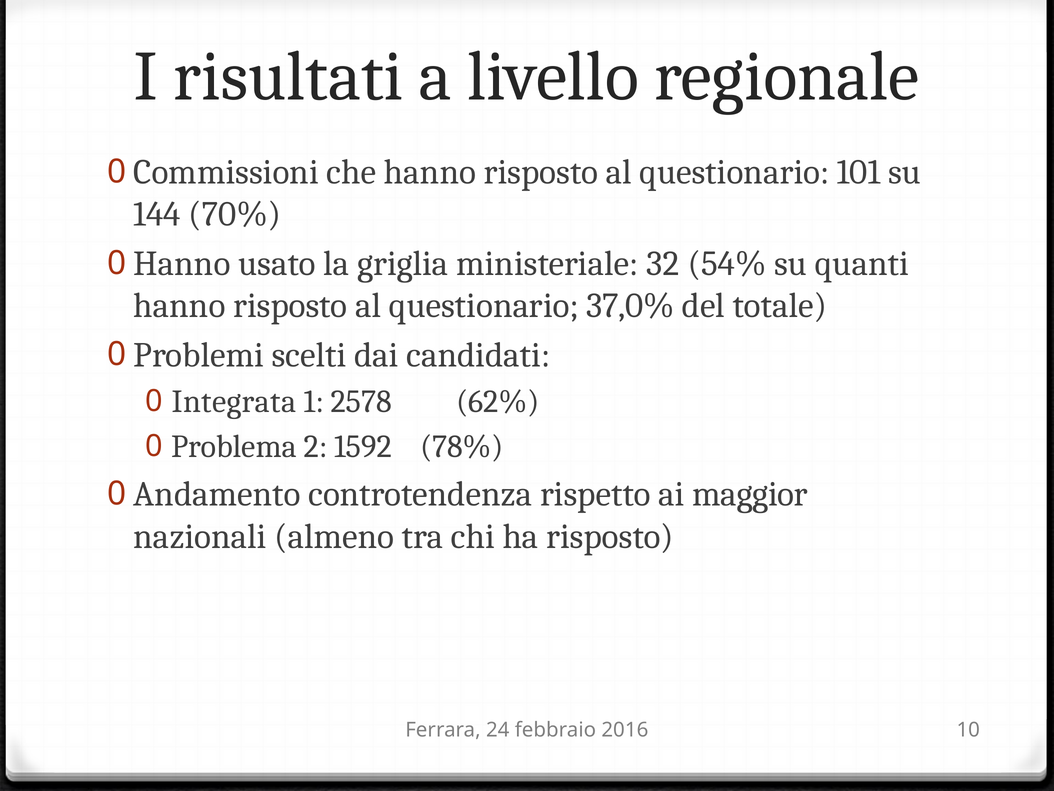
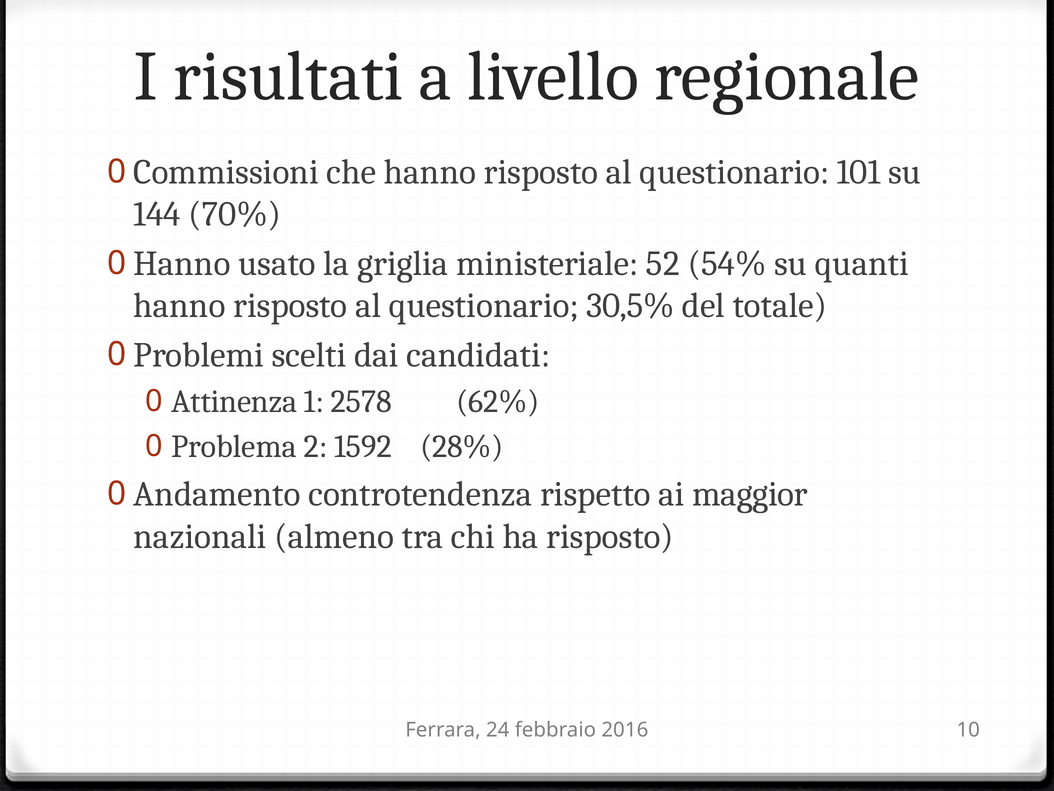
32: 32 -> 52
37,0%: 37,0% -> 30,5%
Integrata: Integrata -> Attinenza
78%: 78% -> 28%
